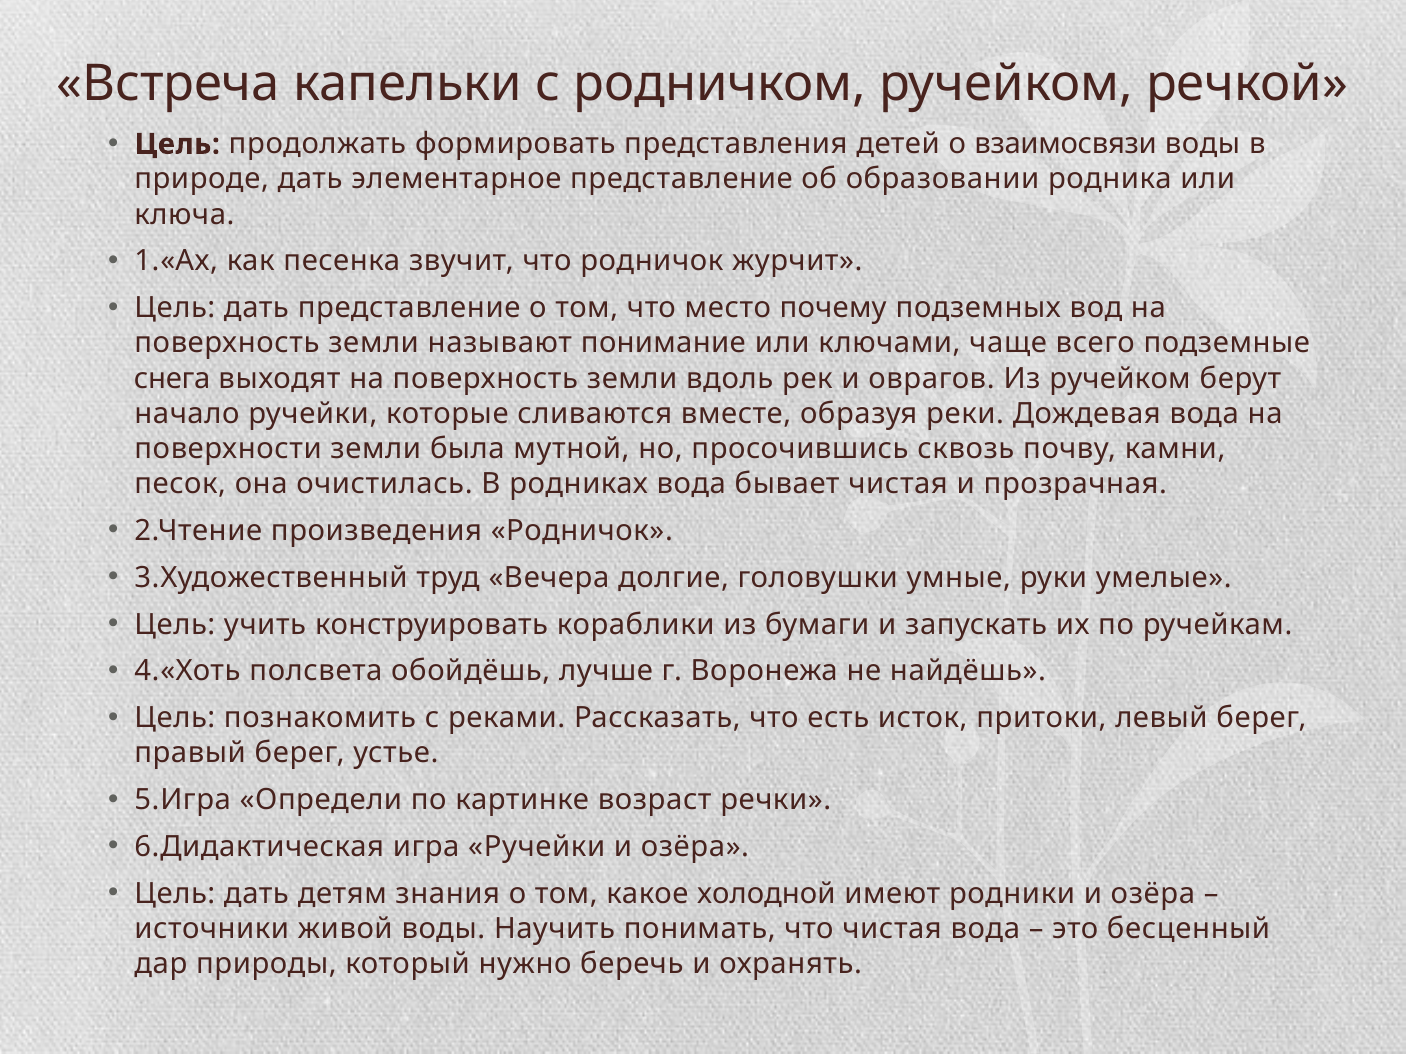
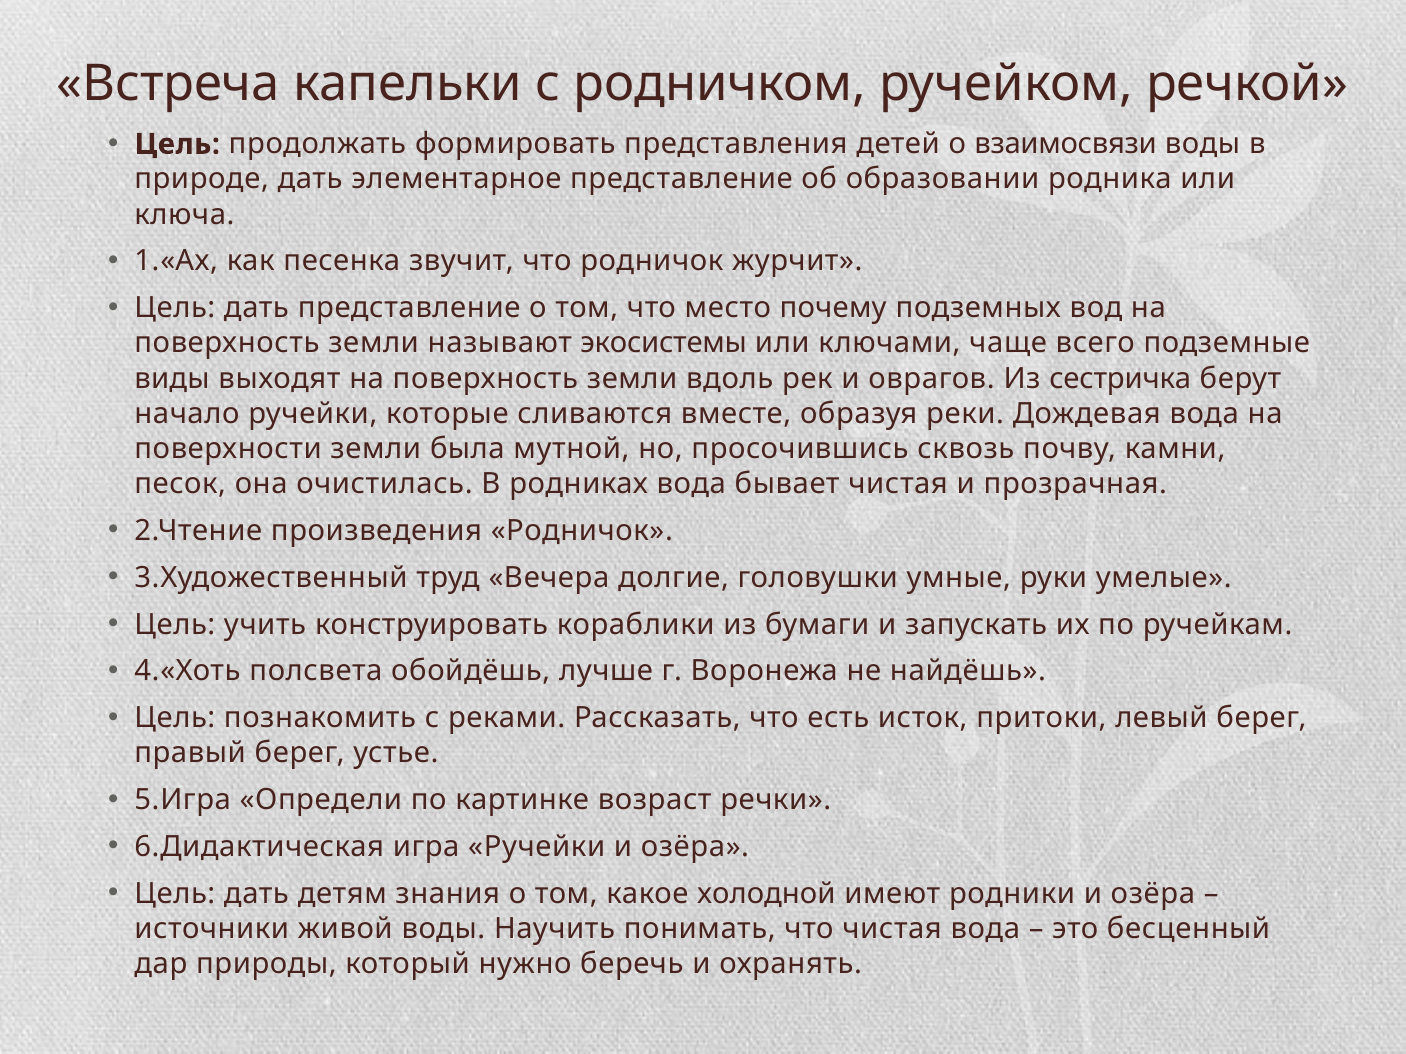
понимание: понимание -> экосистемы
снега: снега -> виды
Из ручейком: ручейком -> сестричка
